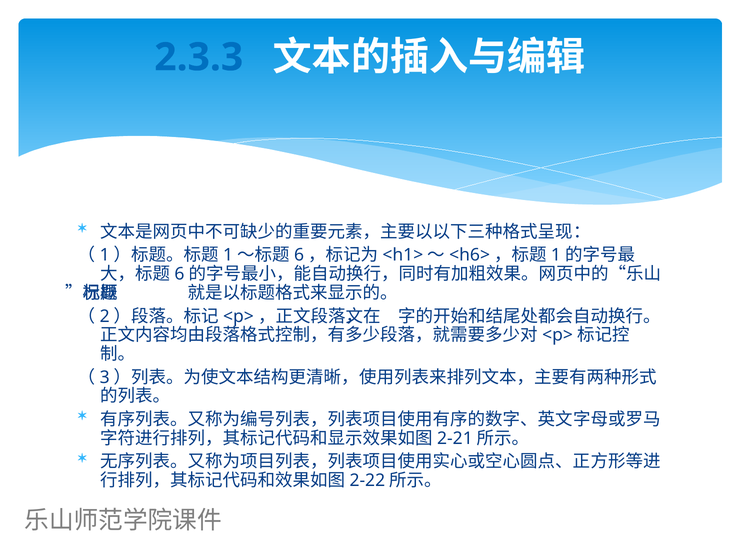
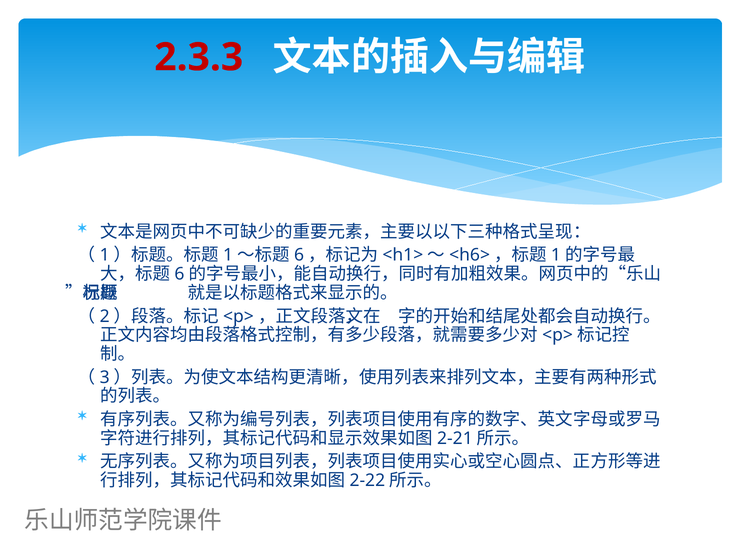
2.3.3 colour: blue -> red
